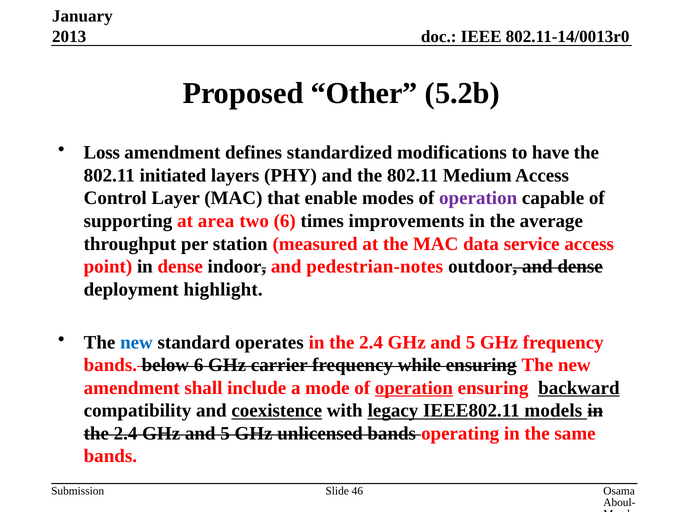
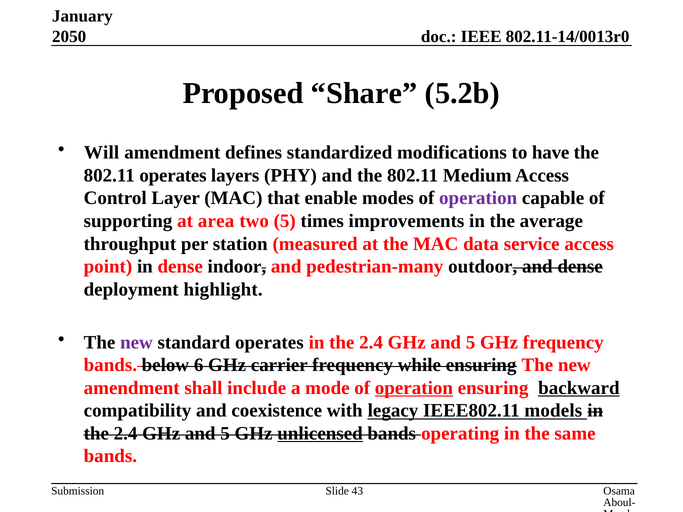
2013: 2013 -> 2050
Other: Other -> Share
Loss: Loss -> Will
802.11 initiated: initiated -> operates
two 6: 6 -> 5
pedestrian-notes: pedestrian-notes -> pedestrian-many
new at (136, 343) colour: blue -> purple
coexistence underline: present -> none
unlicensed underline: none -> present
46: 46 -> 43
